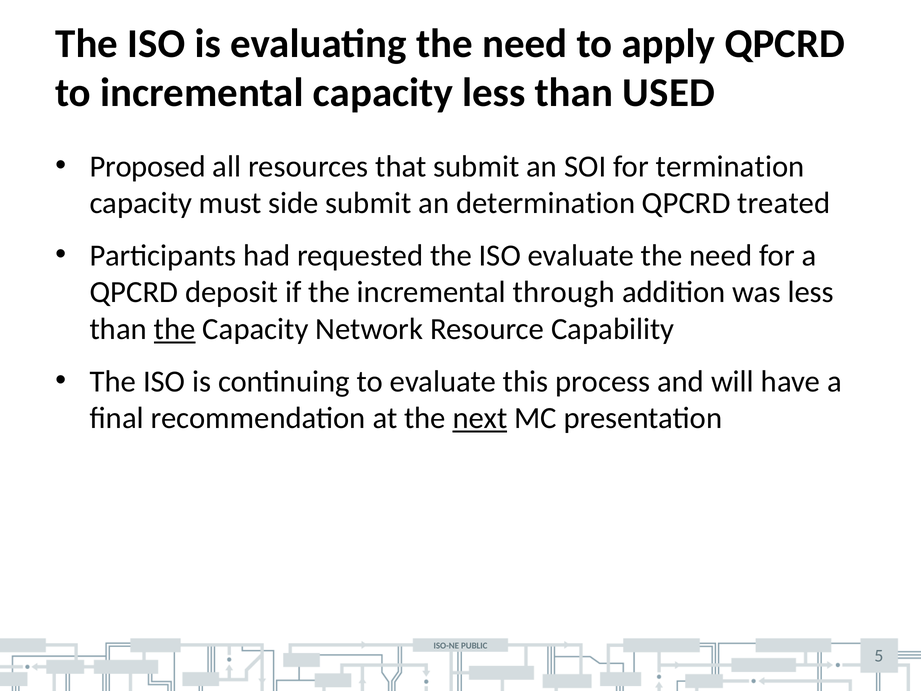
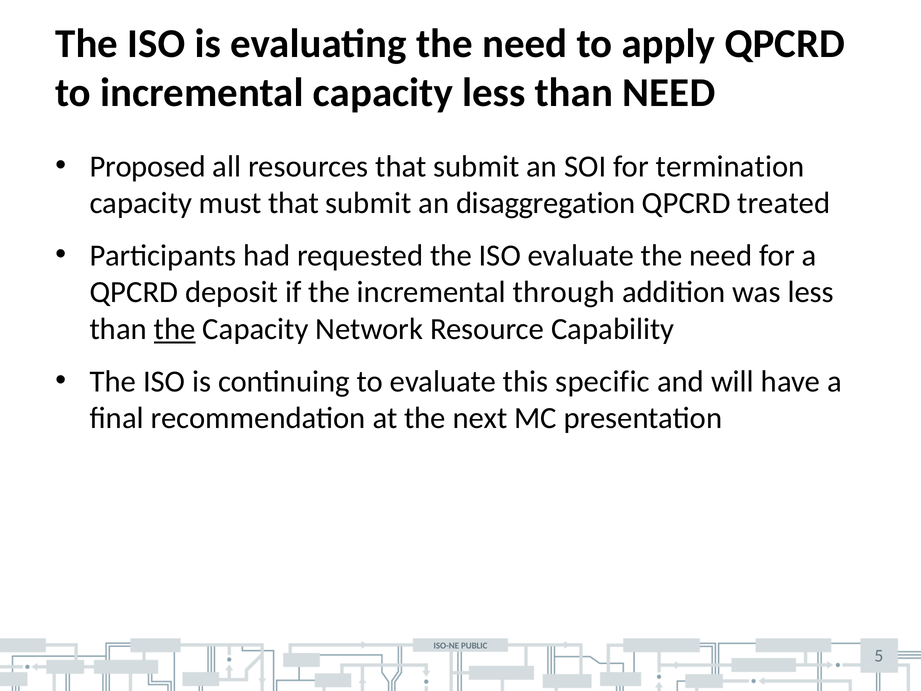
than USED: USED -> NEED
must side: side -> that
determination: determination -> disaggregation
process: process -> specific
next underline: present -> none
